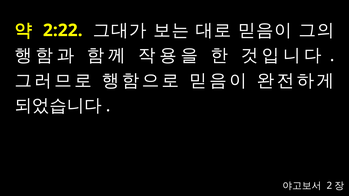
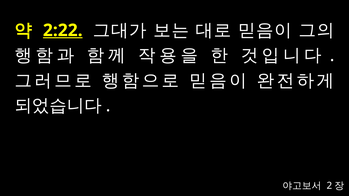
2:22 underline: none -> present
